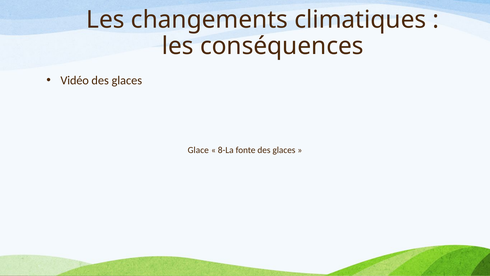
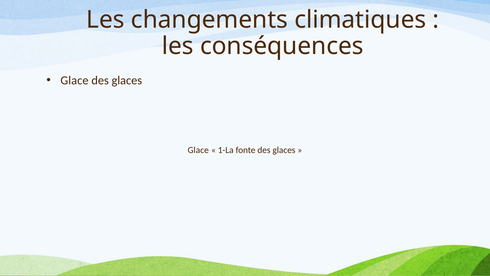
Vidéo at (75, 80): Vidéo -> Glace
8-La: 8-La -> 1-La
